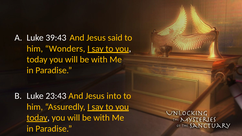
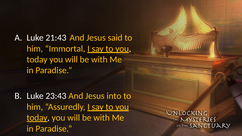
39:43: 39:43 -> 21:43
Wonders: Wonders -> Immortal
